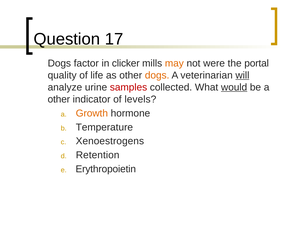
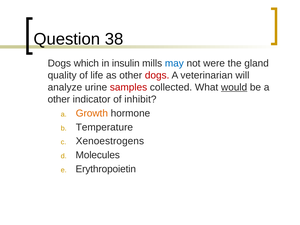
17: 17 -> 38
factor: factor -> which
clicker: clicker -> insulin
may colour: orange -> blue
portal: portal -> gland
dogs at (157, 75) colour: orange -> red
will underline: present -> none
levels: levels -> inhibit
Retention: Retention -> Molecules
